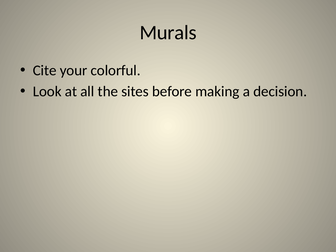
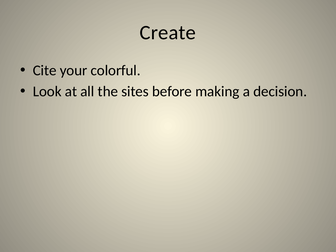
Murals: Murals -> Create
